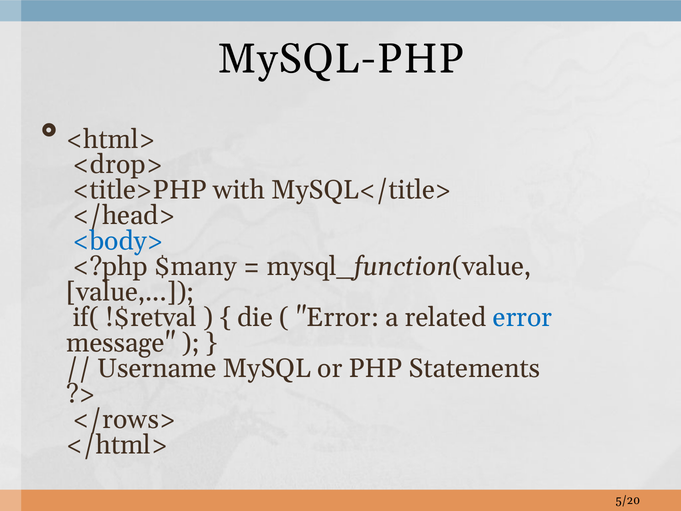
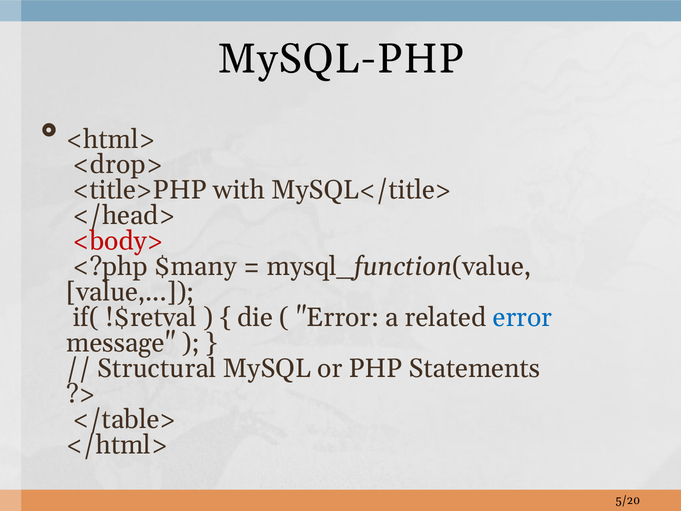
<body> colour: blue -> red
Username: Username -> Structural
</rows>: </rows> -> </table>
